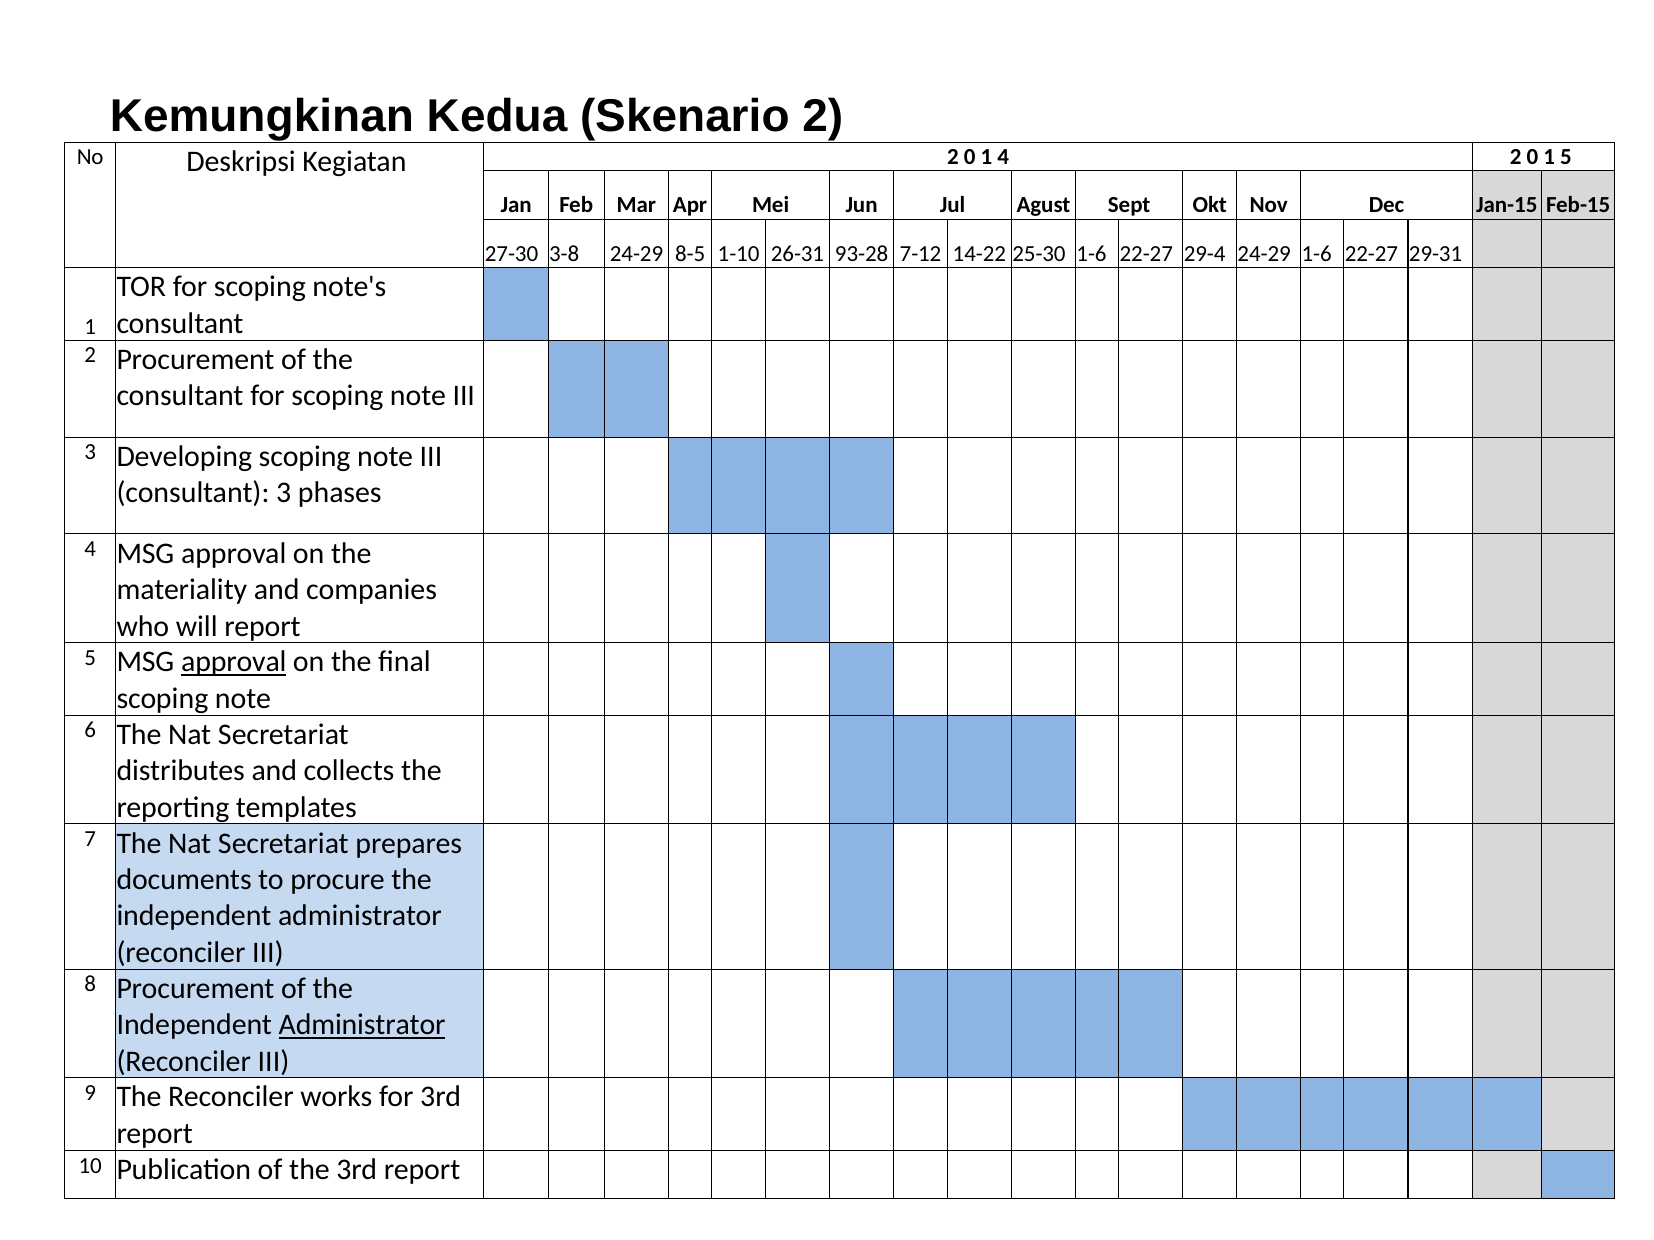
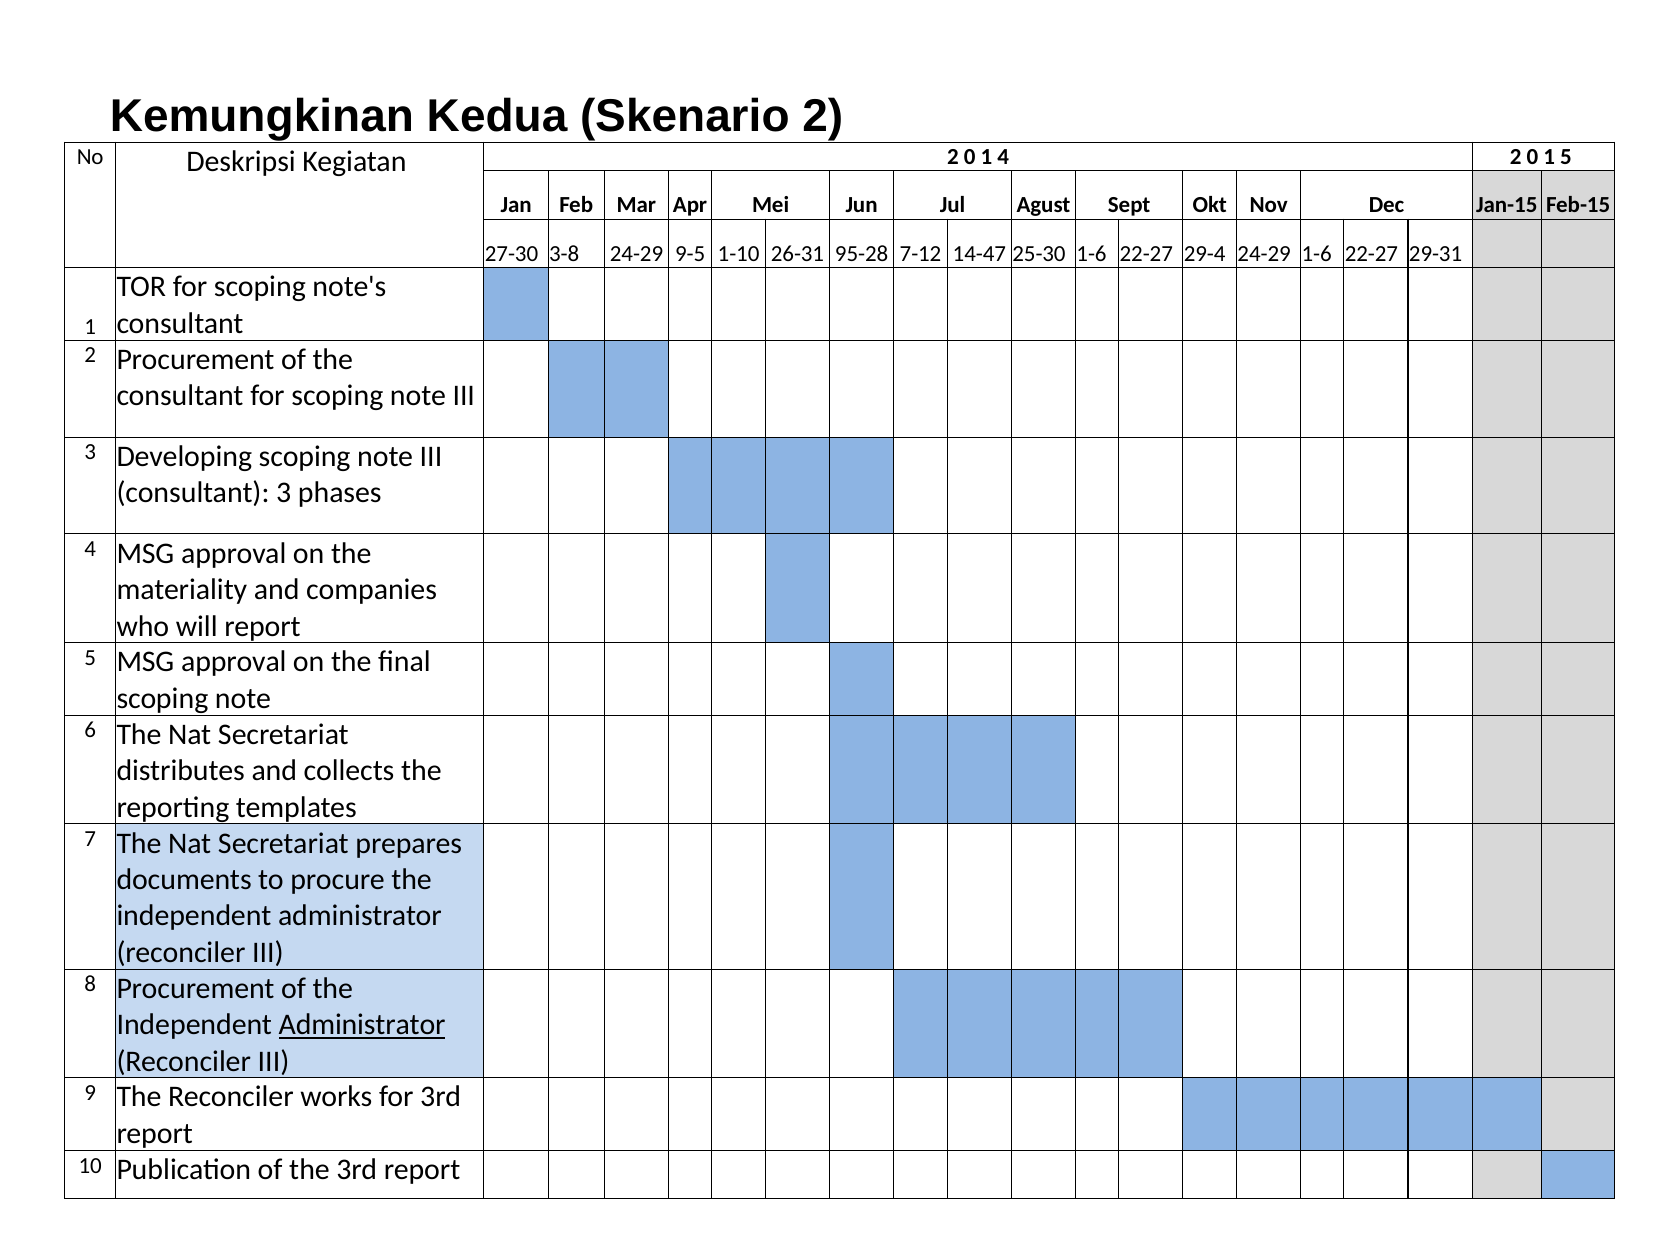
8-5: 8-5 -> 9-5
93-28: 93-28 -> 95-28
14-22: 14-22 -> 14-47
approval at (234, 662) underline: present -> none
